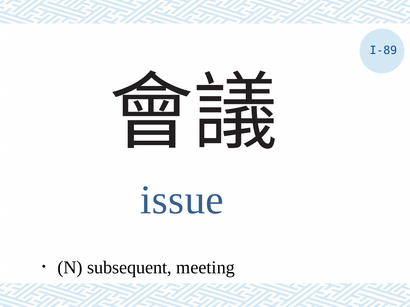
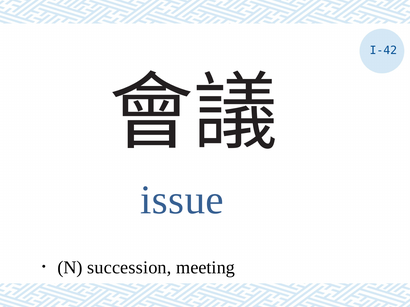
I-89: I-89 -> I-42
subsequent: subsequent -> succession
